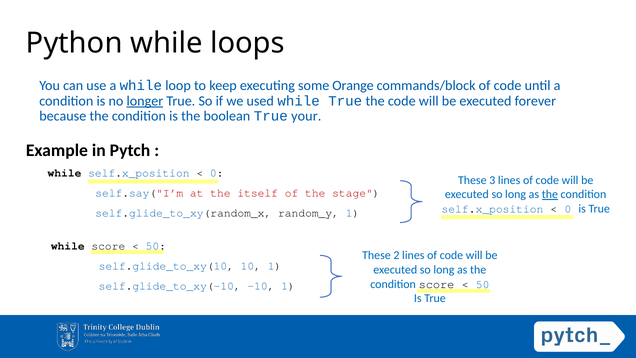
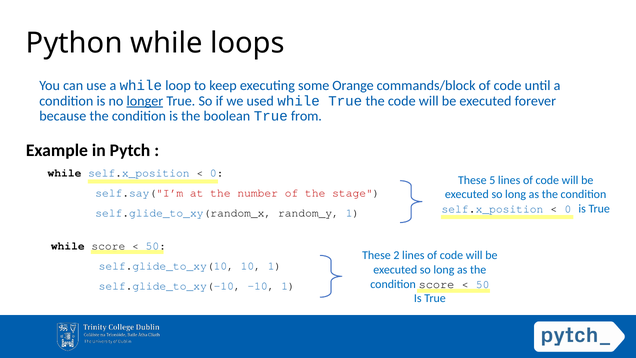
your: your -> from
3: 3 -> 5
itself: itself -> number
the at (550, 194) underline: present -> none
